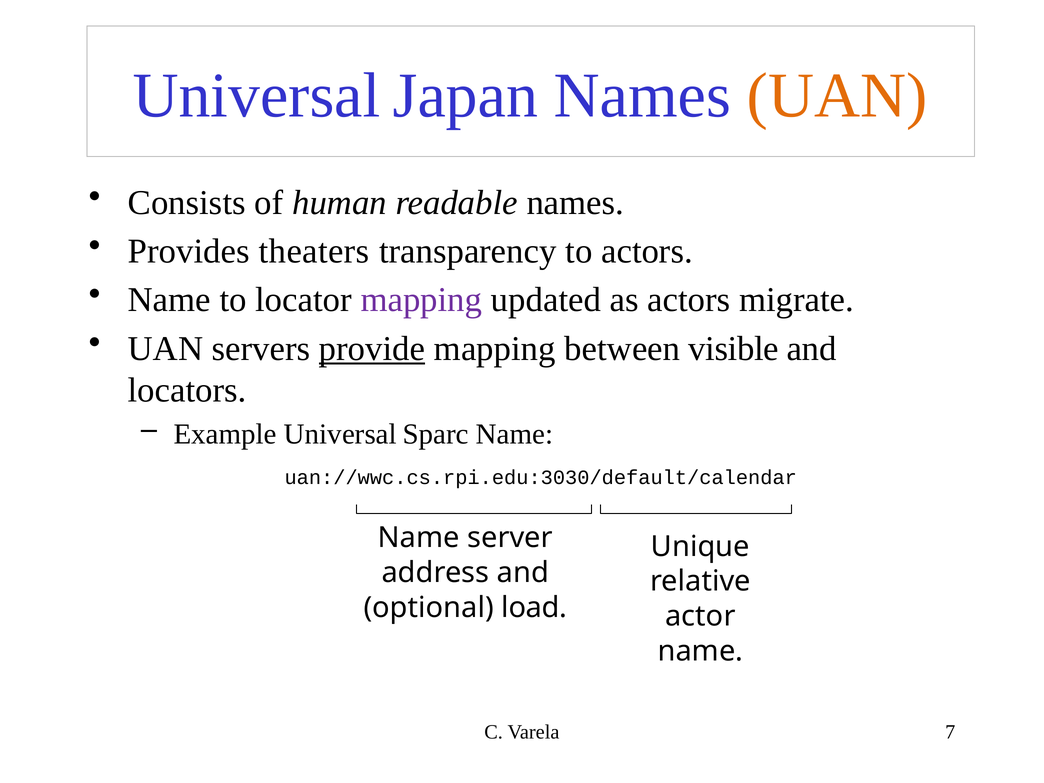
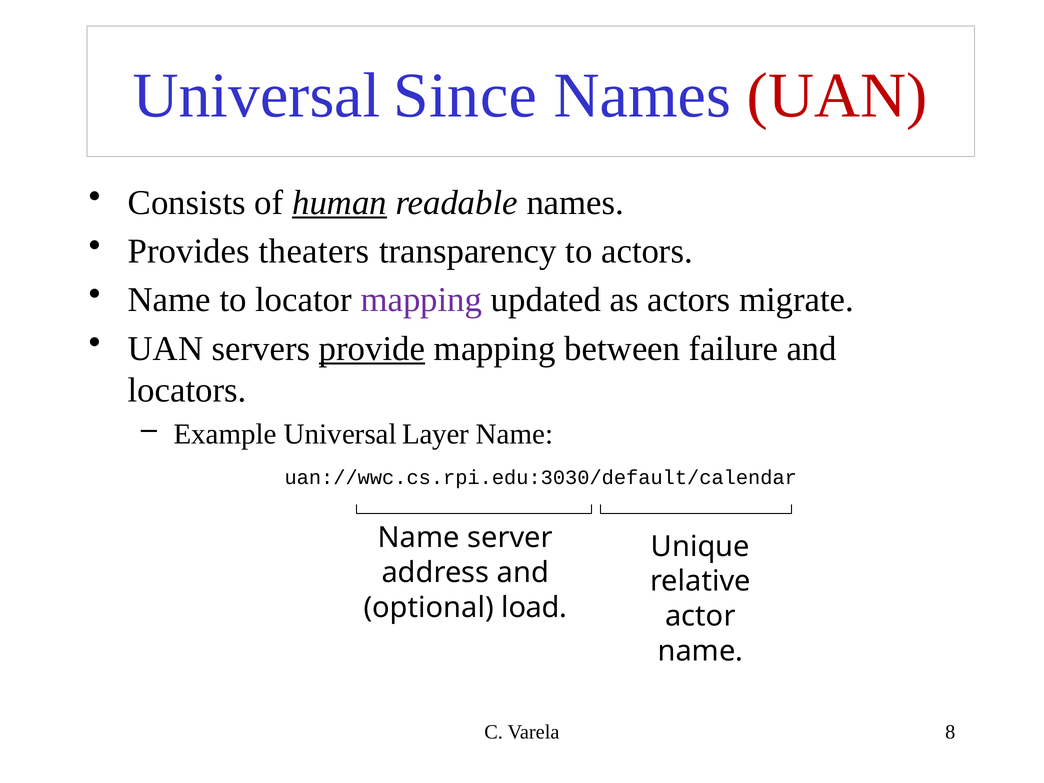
Japan: Japan -> Since
UAN at (837, 96) colour: orange -> red
human underline: none -> present
visible: visible -> failure
Sparc: Sparc -> Layer
7: 7 -> 8
